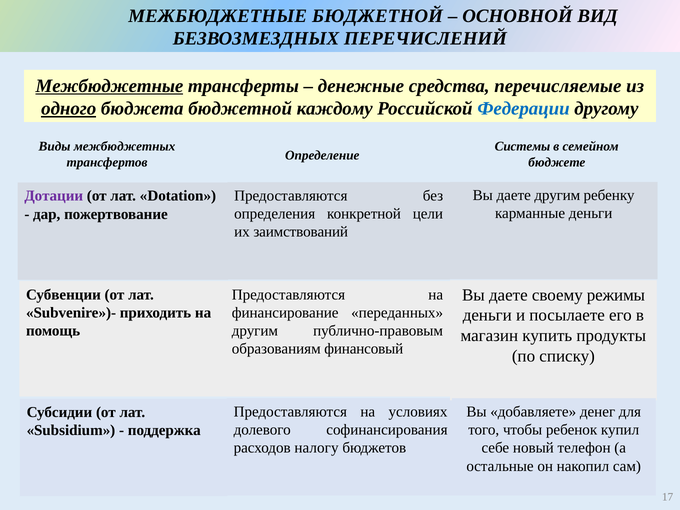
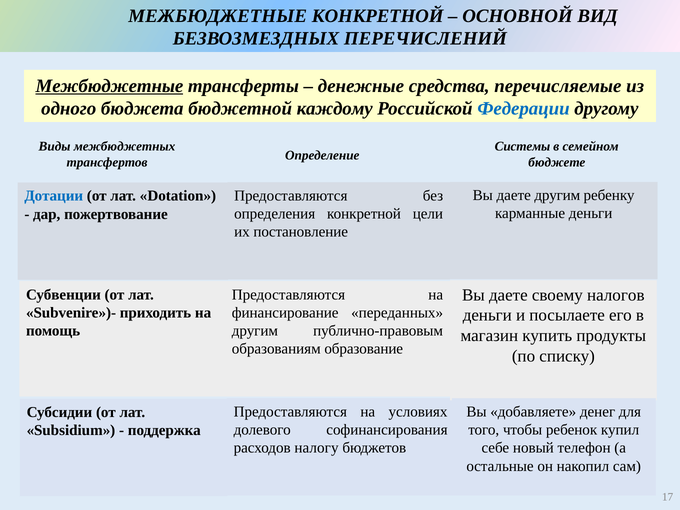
МЕЖБЮДЖЕТНЫЕ БЮДЖЕТНОЙ: БЮДЖЕТНОЙ -> КОНКРЕТНОЙ
одного underline: present -> none
Дотации colour: purple -> blue
заимствований: заимствований -> постановление
режимы: режимы -> налогов
финансовый: финансовый -> образование
